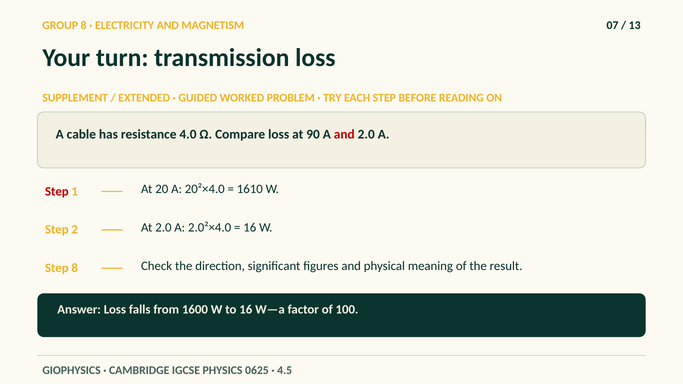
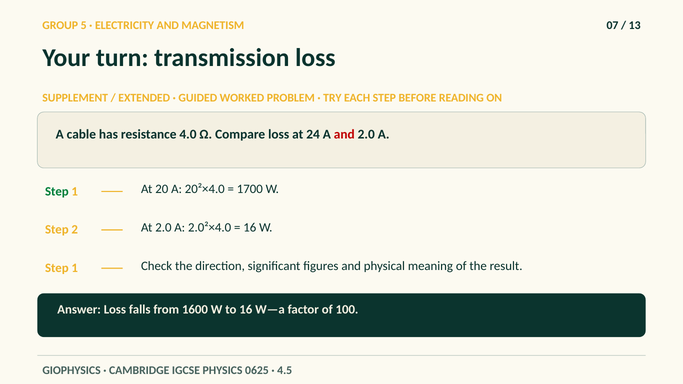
GROUP 8: 8 -> 5
90: 90 -> 24
Step at (57, 191) colour: red -> green
1610: 1610 -> 1700
8 at (75, 268): 8 -> 1
